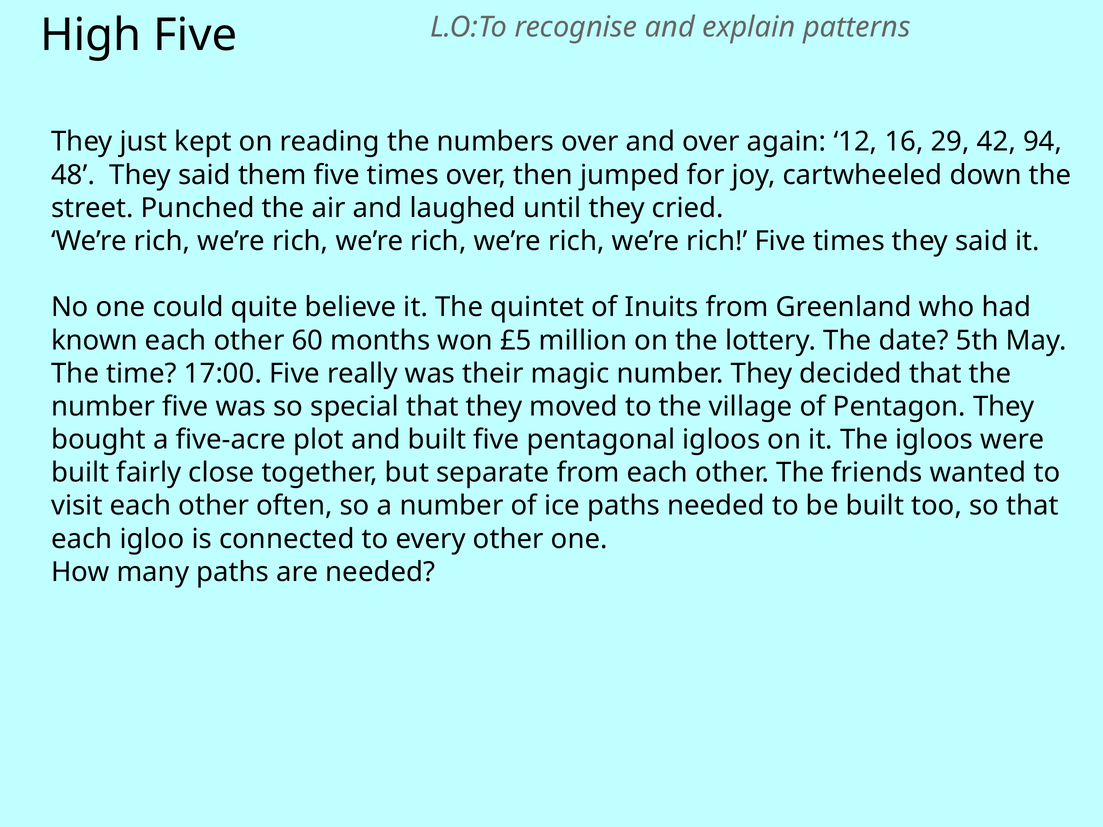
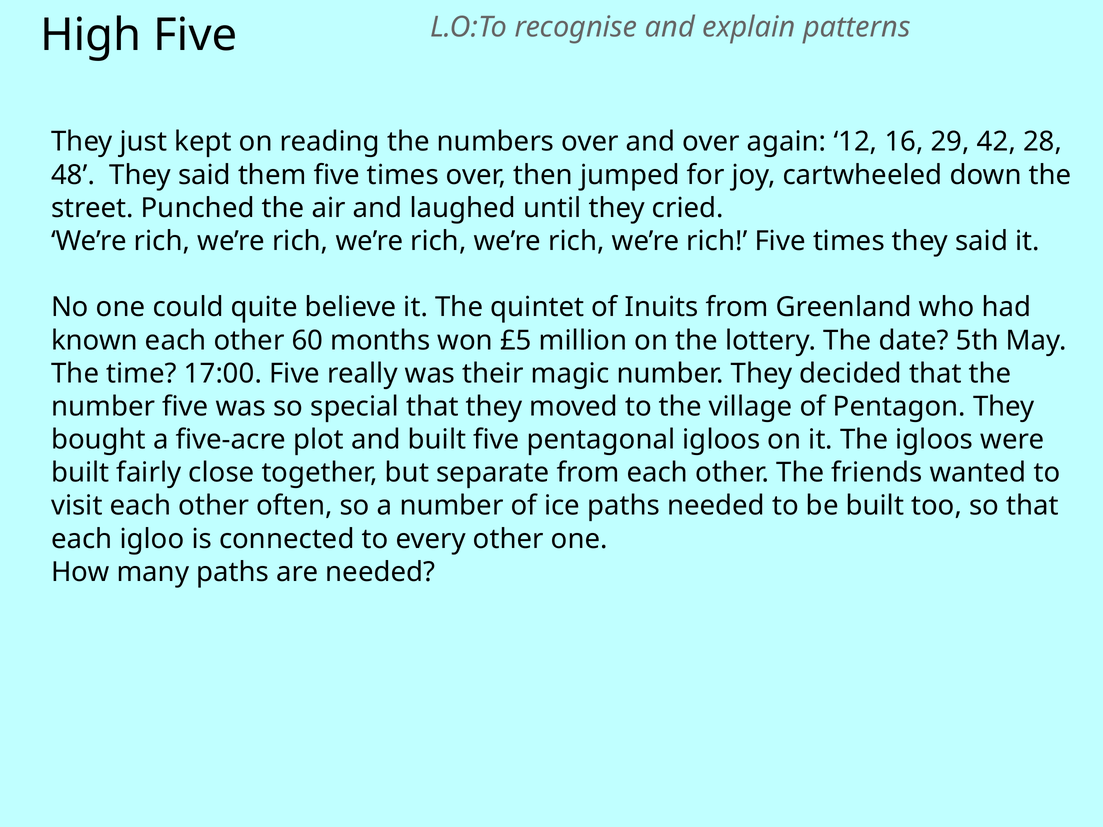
94: 94 -> 28
